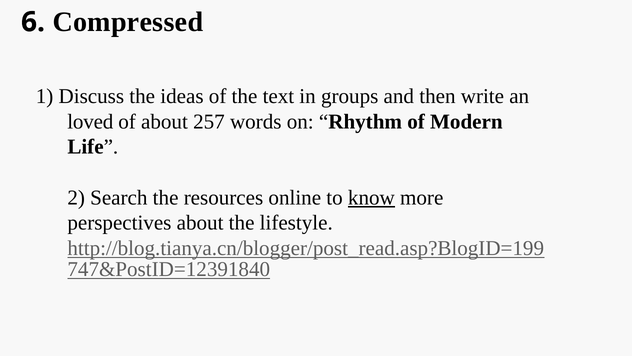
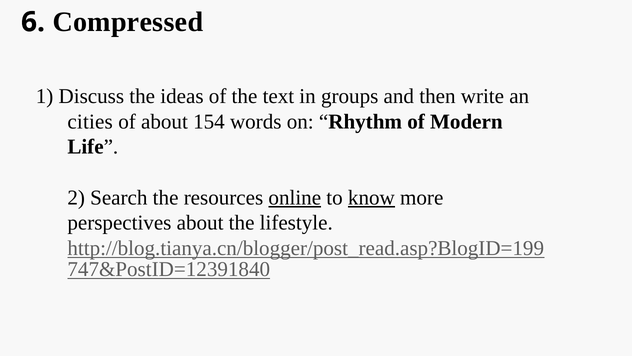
loved: loved -> cities
257: 257 -> 154
online underline: none -> present
